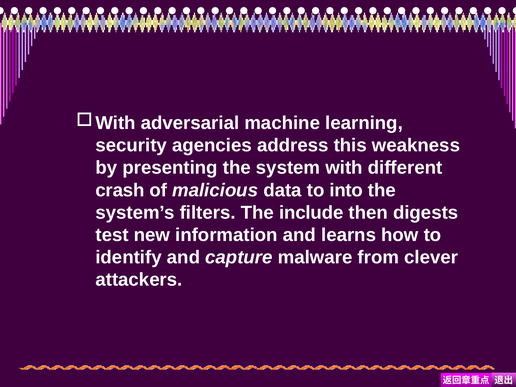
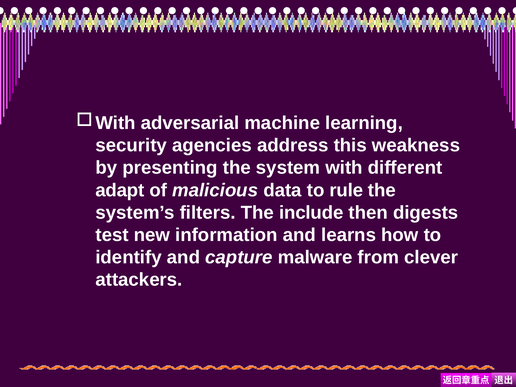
crash: crash -> adapt
into: into -> rule
